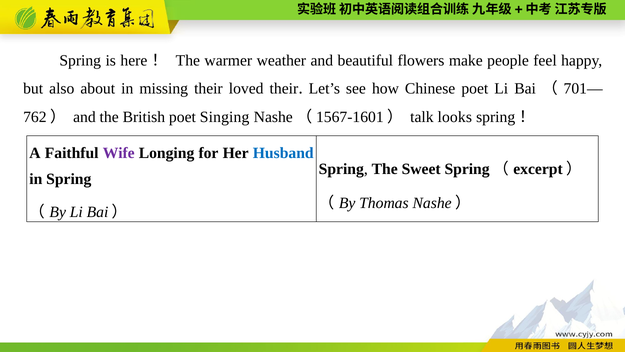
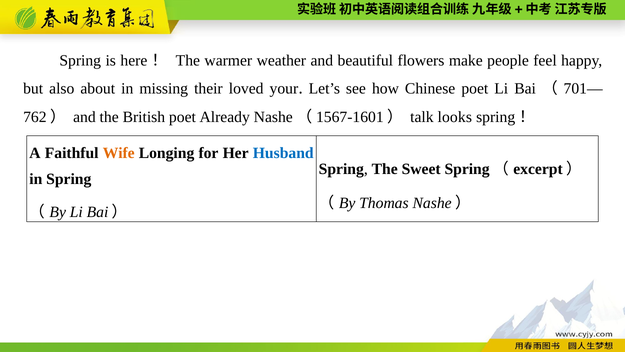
loved their: their -> your
Singing: Singing -> Already
Wife colour: purple -> orange
